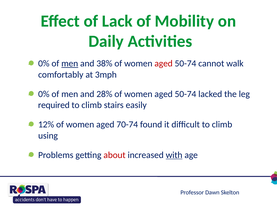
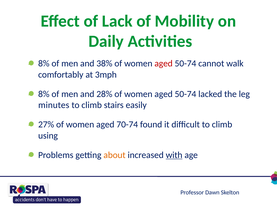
0% at (44, 63): 0% -> 8%
men at (70, 63) underline: present -> none
0% at (44, 94): 0% -> 8%
required: required -> minutes
12%: 12% -> 27%
about colour: red -> orange
